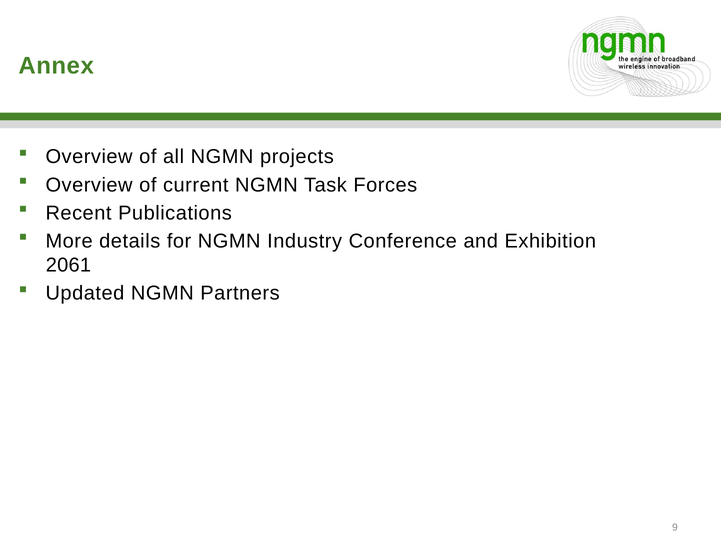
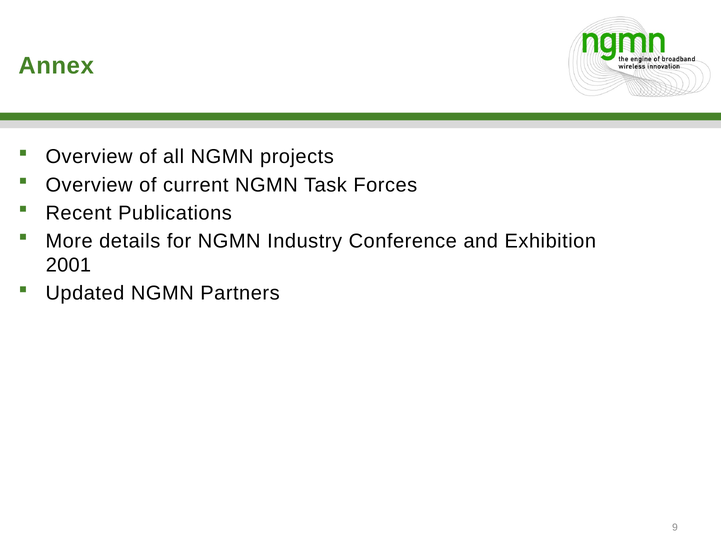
2061: 2061 -> 2001
